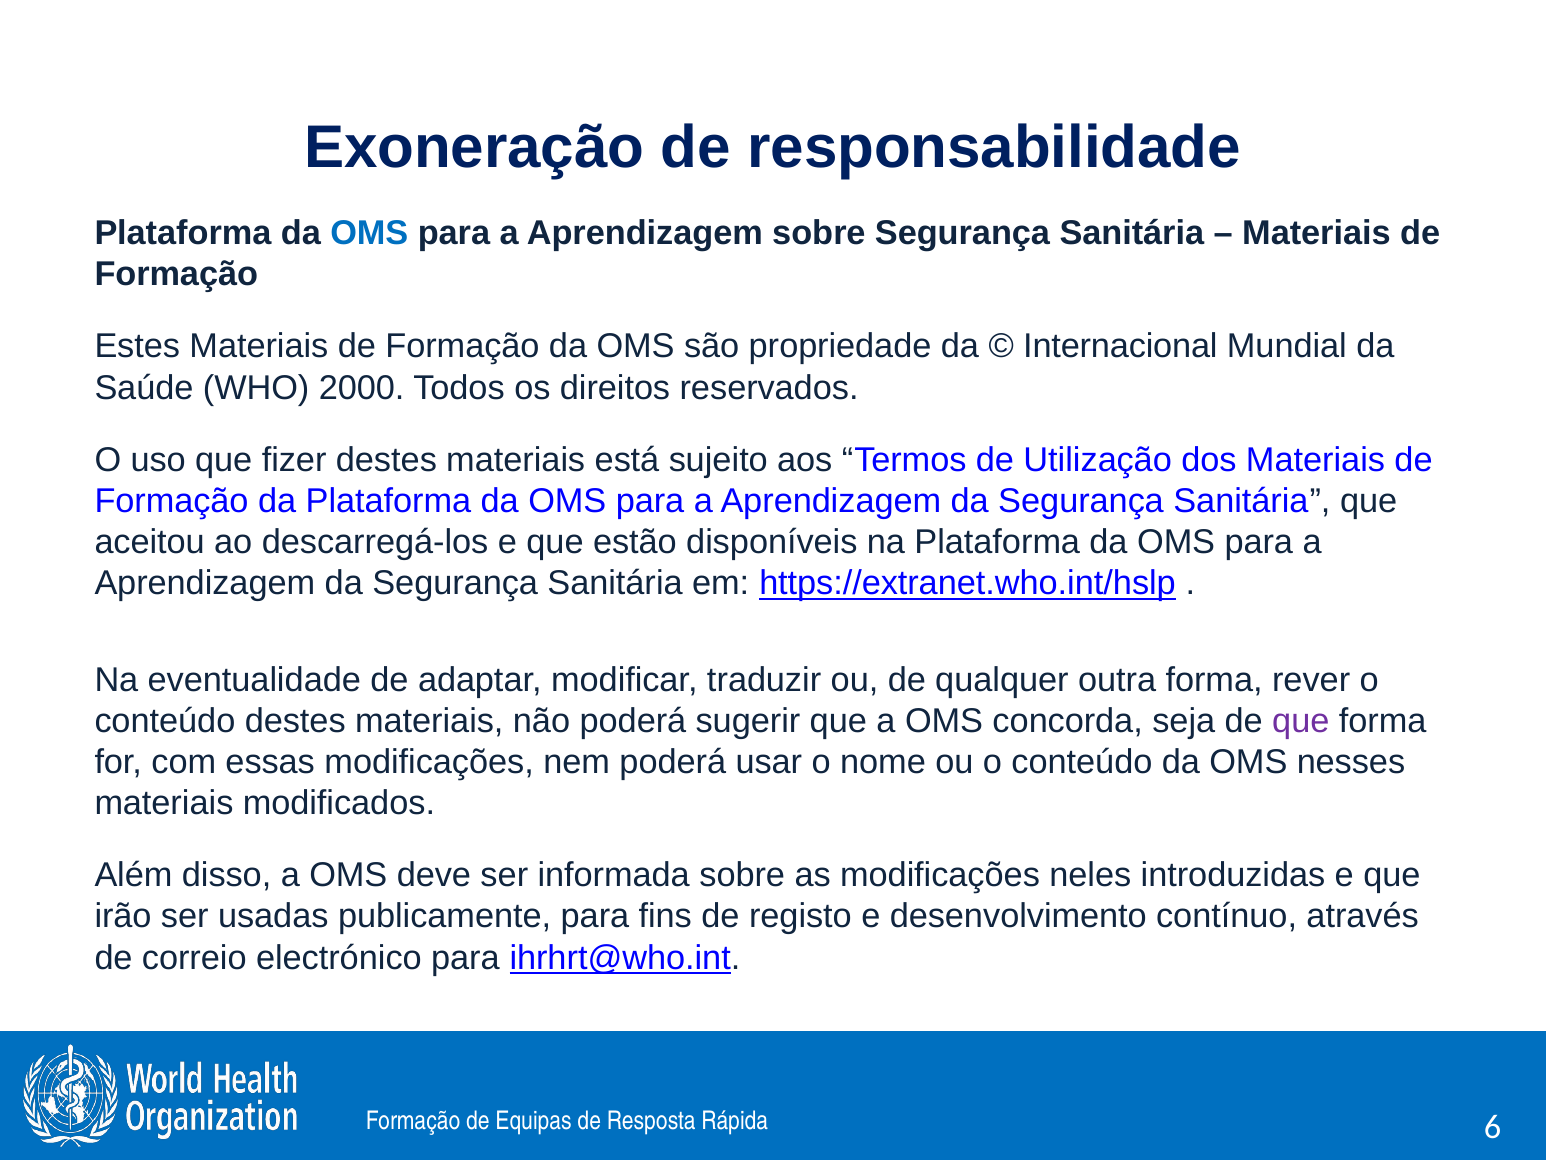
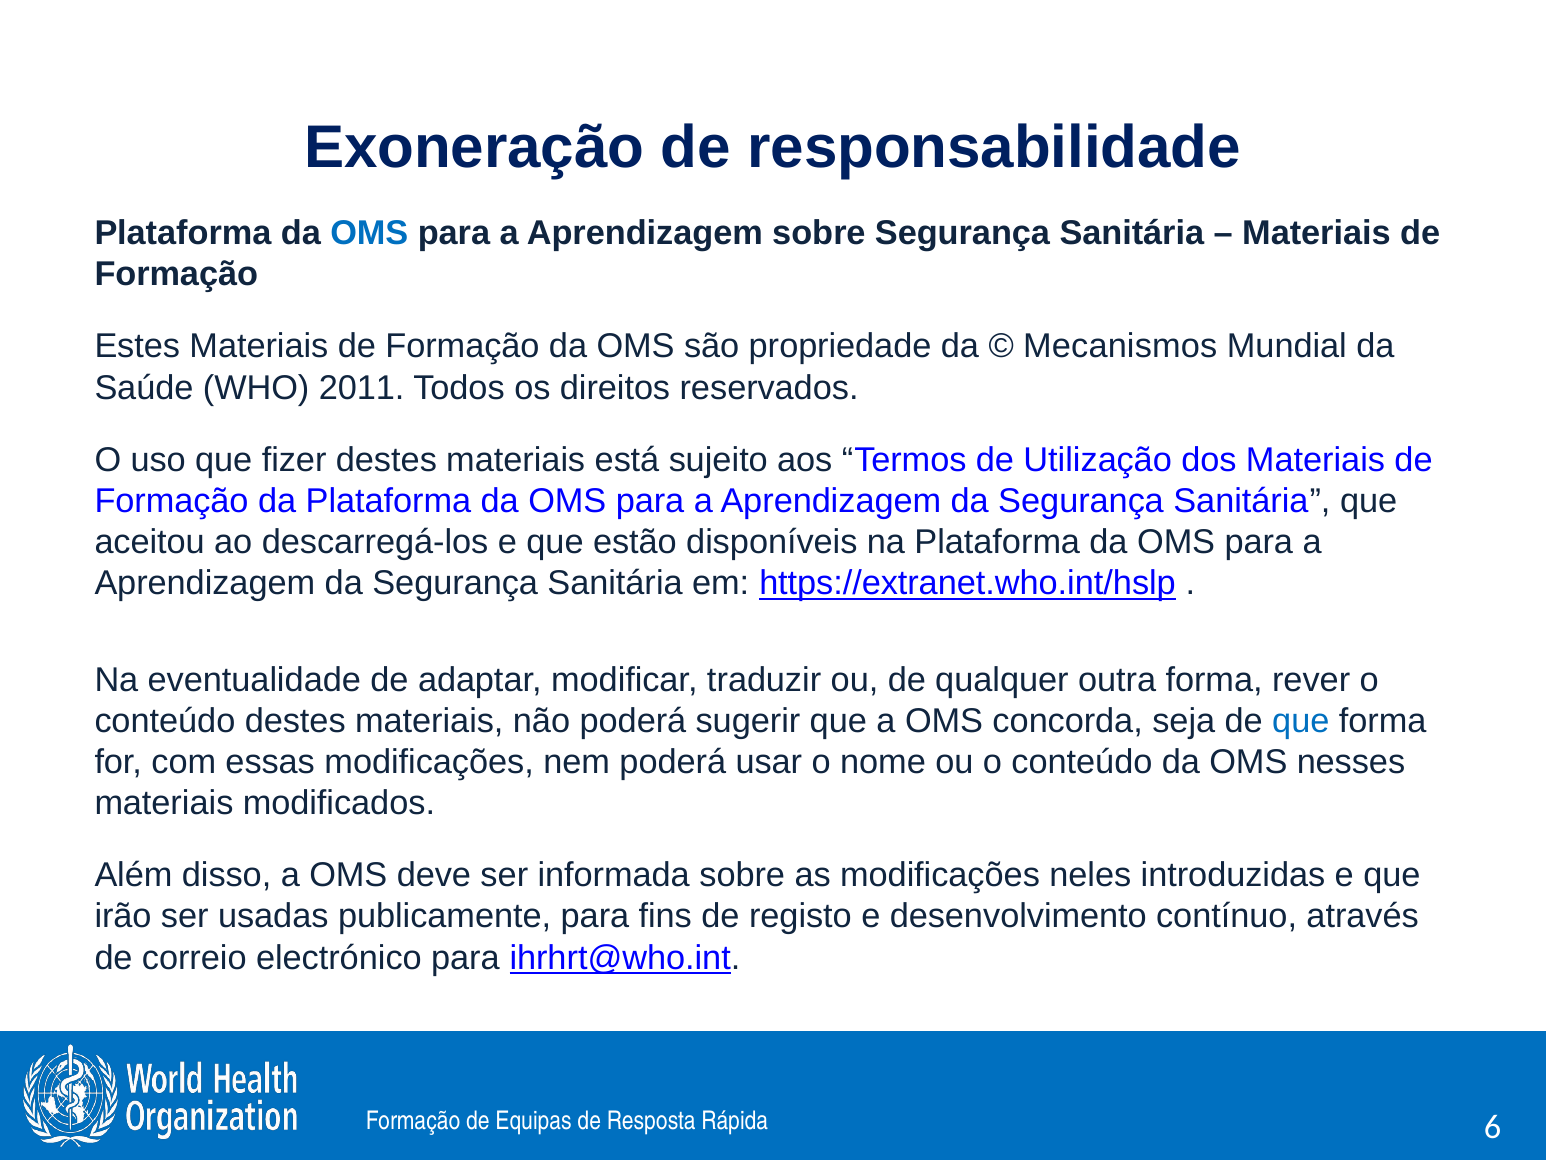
Internacional: Internacional -> Mecanismos
2000: 2000 -> 2011
que at (1301, 721) colour: purple -> blue
